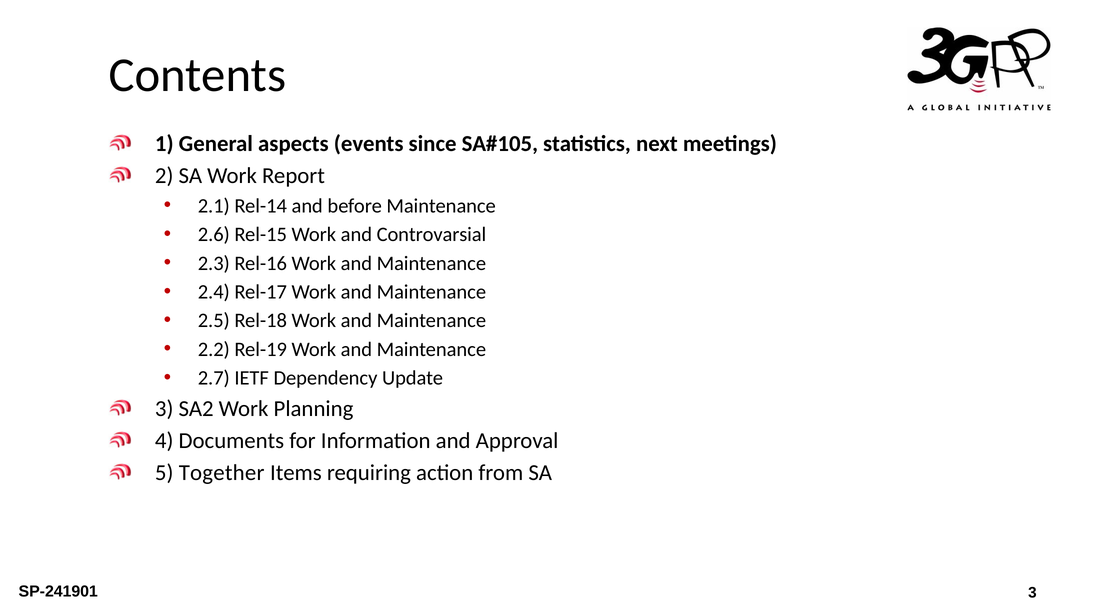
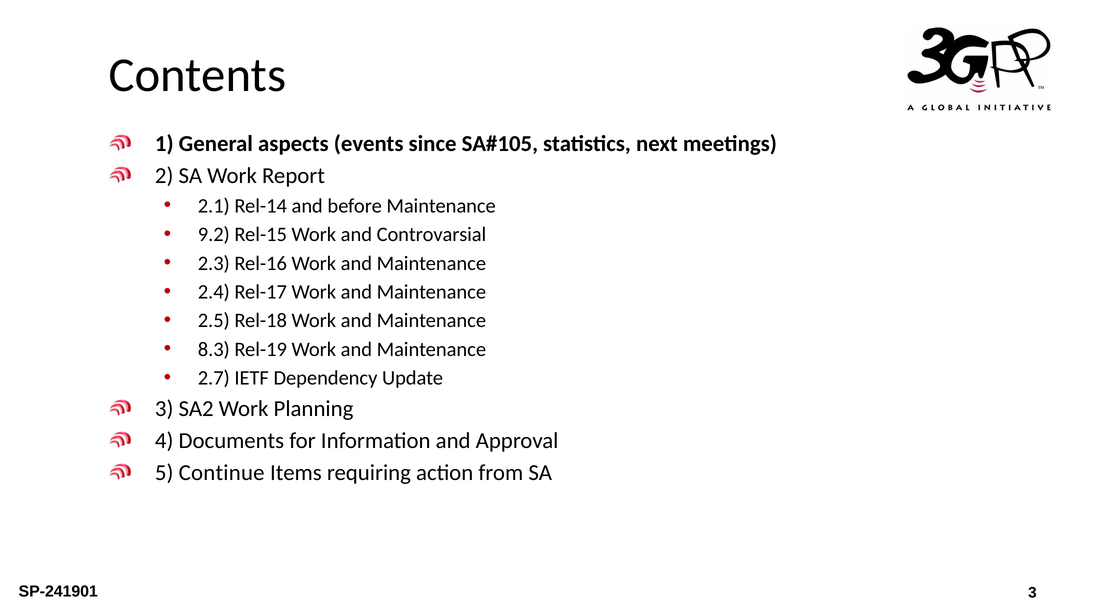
2.6: 2.6 -> 9.2
2.2: 2.2 -> 8.3
Together: Together -> Continue
